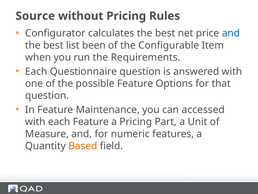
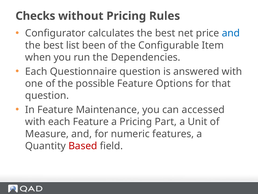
Source: Source -> Checks
Requirements: Requirements -> Dependencies
Based colour: orange -> red
